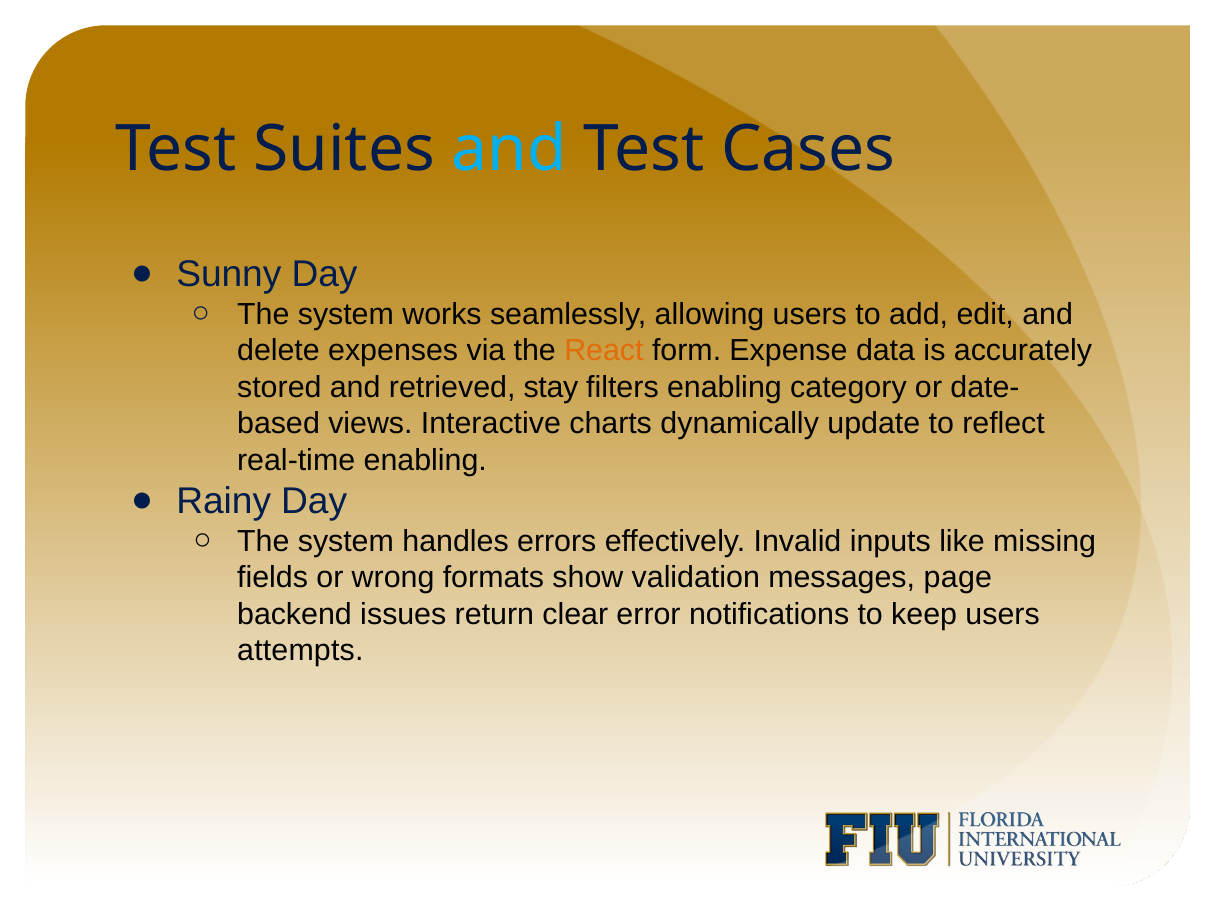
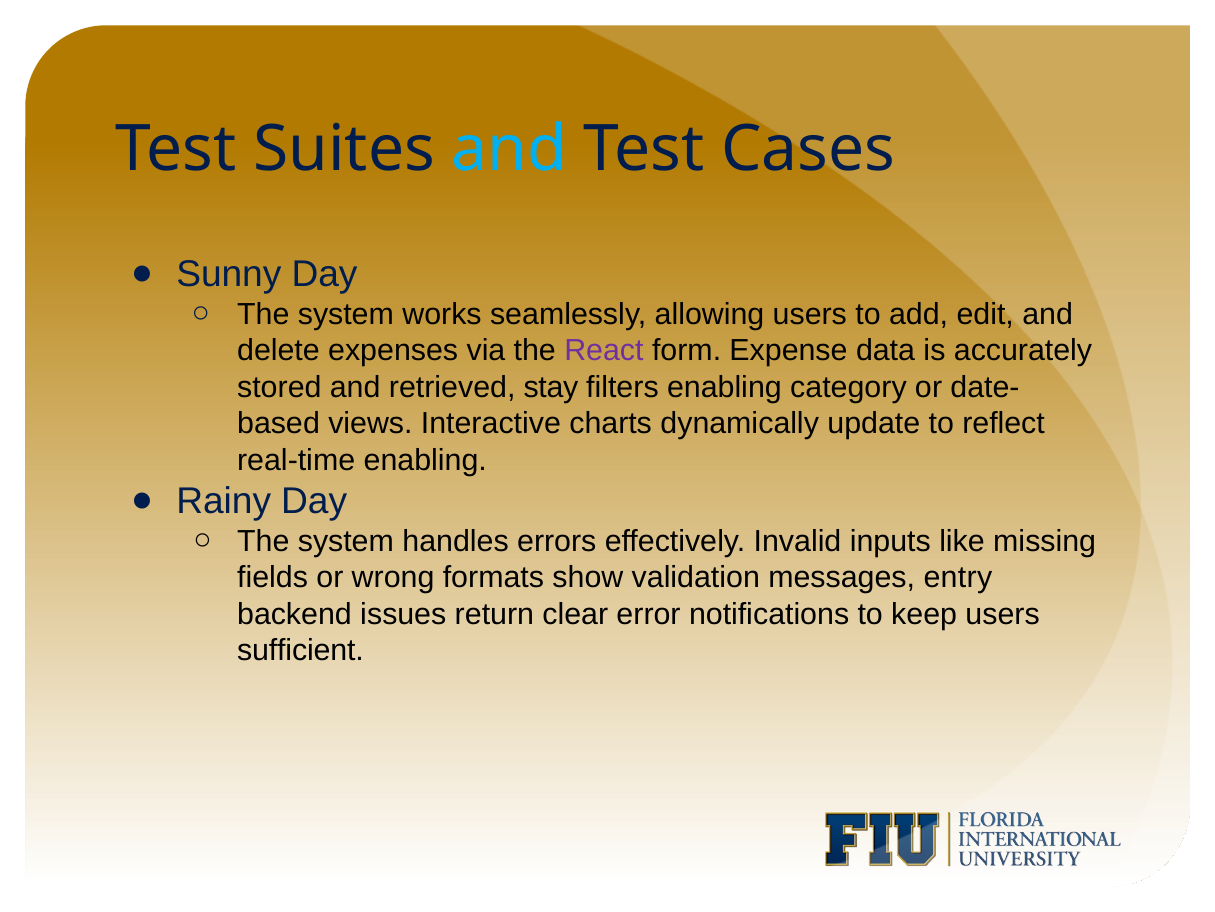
React colour: orange -> purple
page: page -> entry
attempts: attempts -> sufficient
